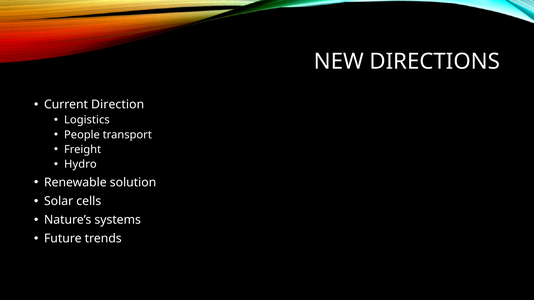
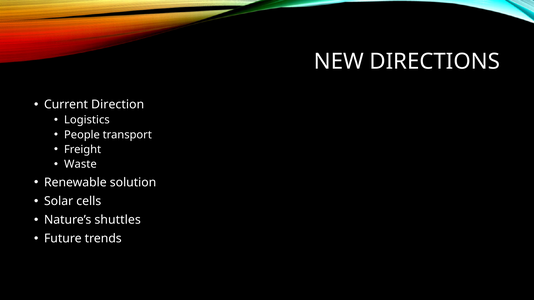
Hydro: Hydro -> Waste
systems: systems -> shuttles
